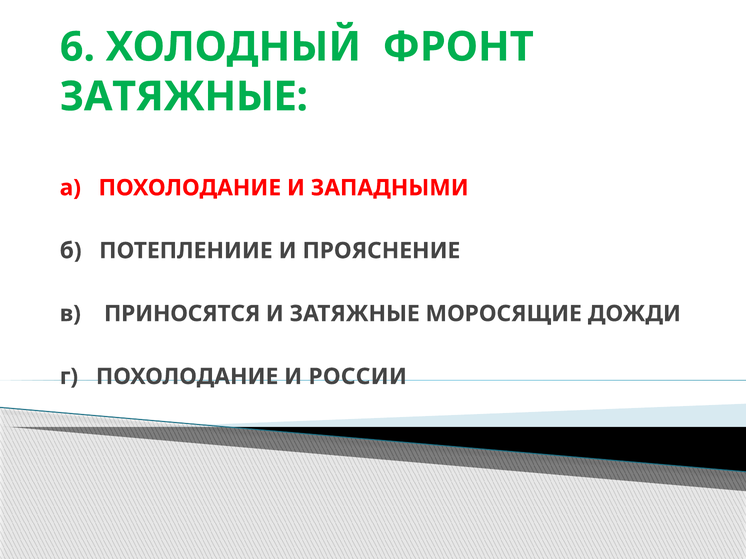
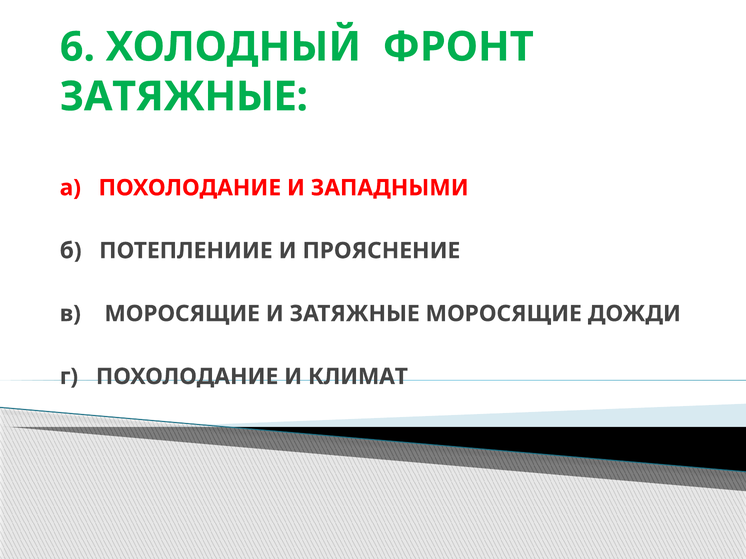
в ПРИНОСЯТСЯ: ПРИНОСЯТСЯ -> МОРОСЯЩИЕ
РОССИИ: РОССИИ -> КЛИМАТ
